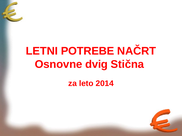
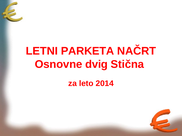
POTREBE: POTREBE -> PARKETA
